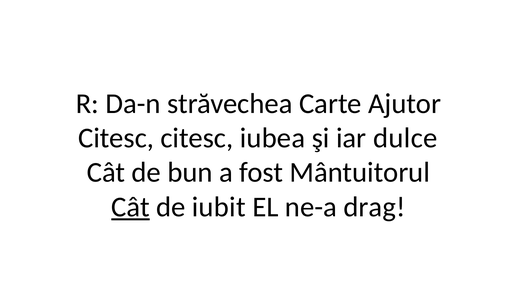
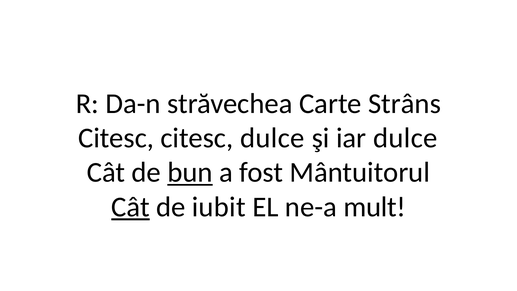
Ajutor: Ajutor -> Strâns
citesc iubea: iubea -> dulce
bun underline: none -> present
drag: drag -> mult
